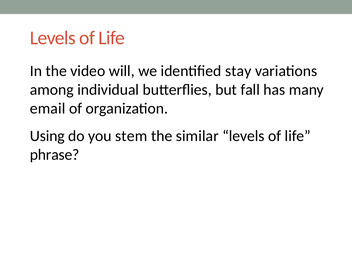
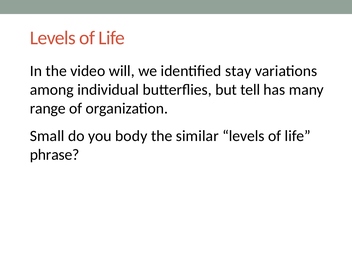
fall: fall -> tell
email: email -> range
Using: Using -> Small
stem: stem -> body
